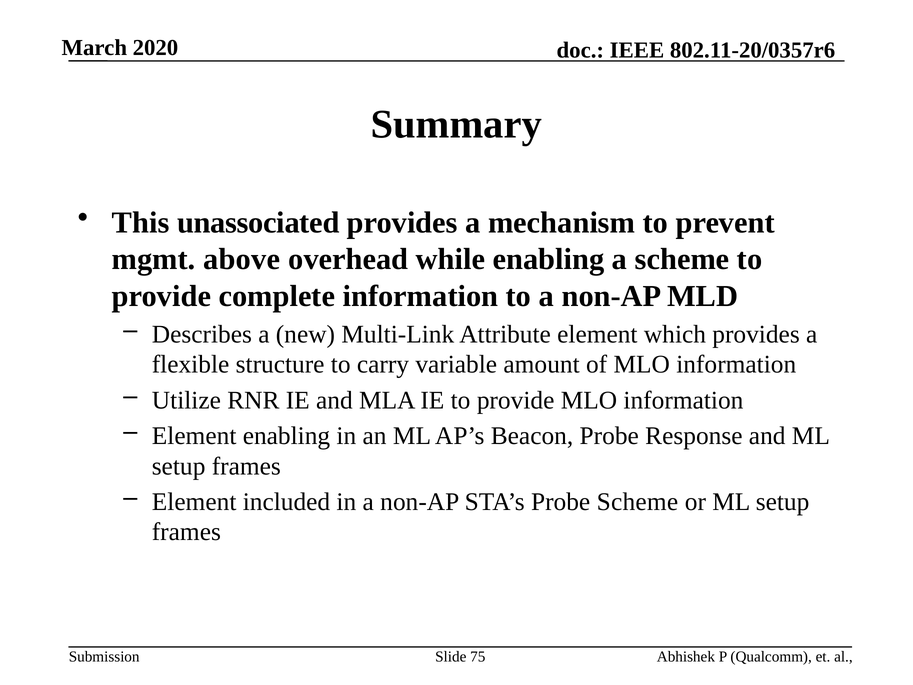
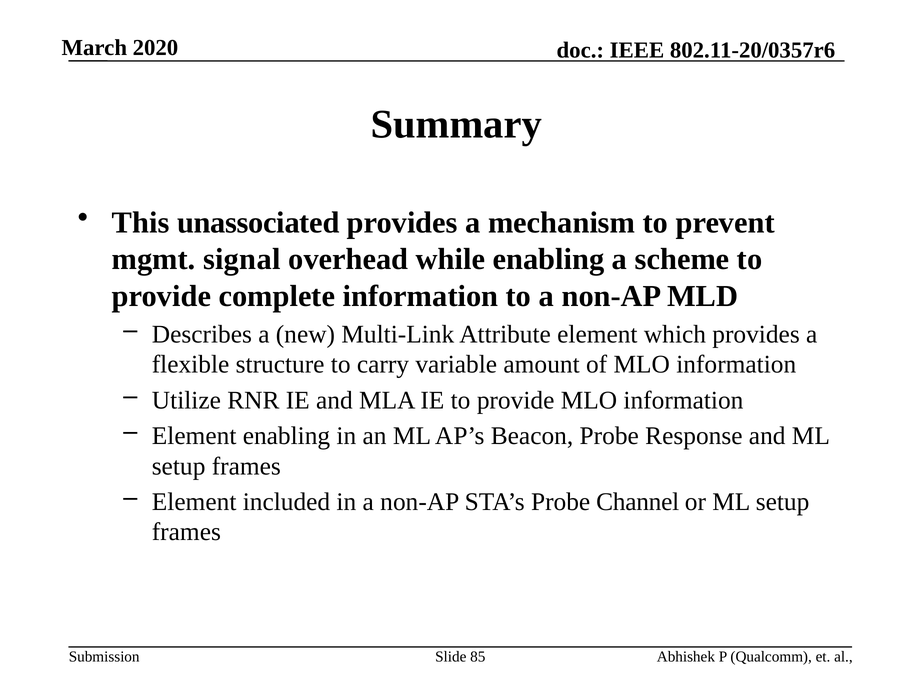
above: above -> signal
Probe Scheme: Scheme -> Channel
75: 75 -> 85
